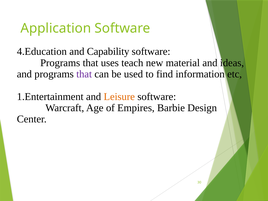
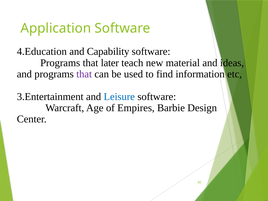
uses: uses -> later
1.Entertainment: 1.Entertainment -> 3.Entertainment
Leisure colour: orange -> blue
